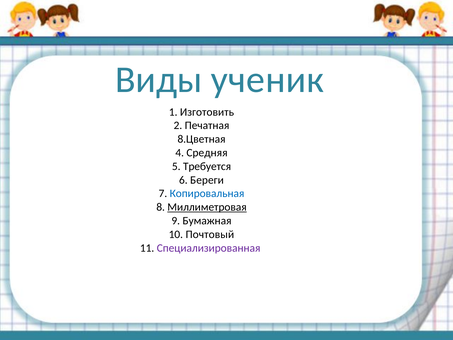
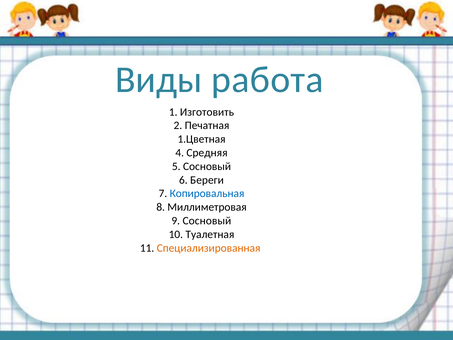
ученик: ученик -> работа
8.Цветная: 8.Цветная -> 1.Цветная
5 Требуется: Требуется -> Сосновый
Миллиметровая underline: present -> none
9 Бумажная: Бумажная -> Сосновый
Почтовый: Почтовый -> Туалетная
Специализированная colour: purple -> orange
